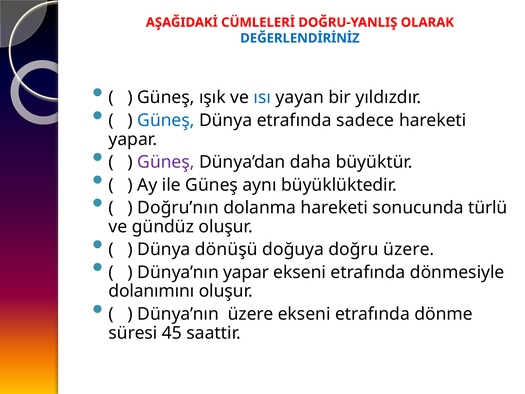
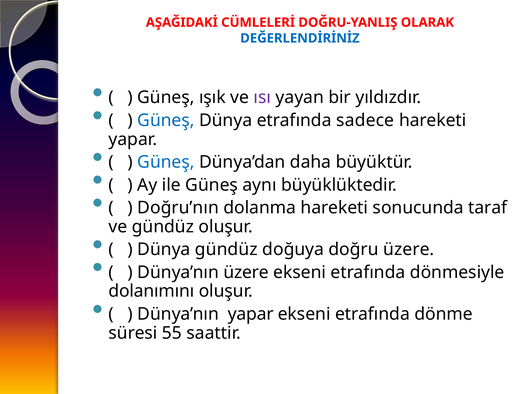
ısı colour: blue -> purple
Güneş at (166, 162) colour: purple -> blue
türlü: türlü -> taraf
Dünya dönüşü: dönüşü -> gündüz
Dünya’nın yapar: yapar -> üzere
Dünya’nın üzere: üzere -> yapar
45: 45 -> 55
